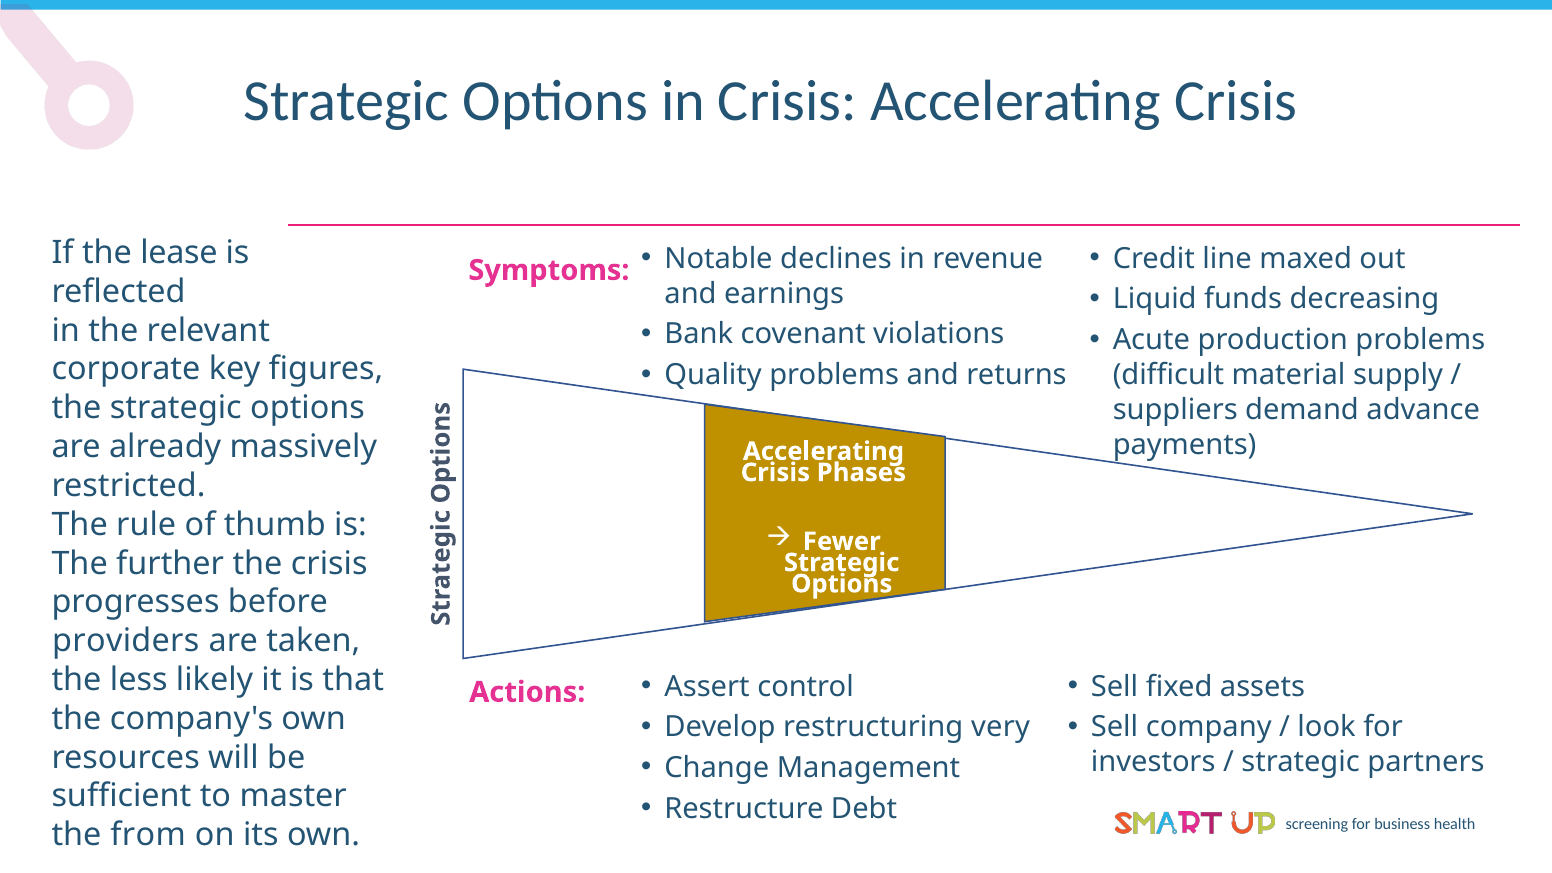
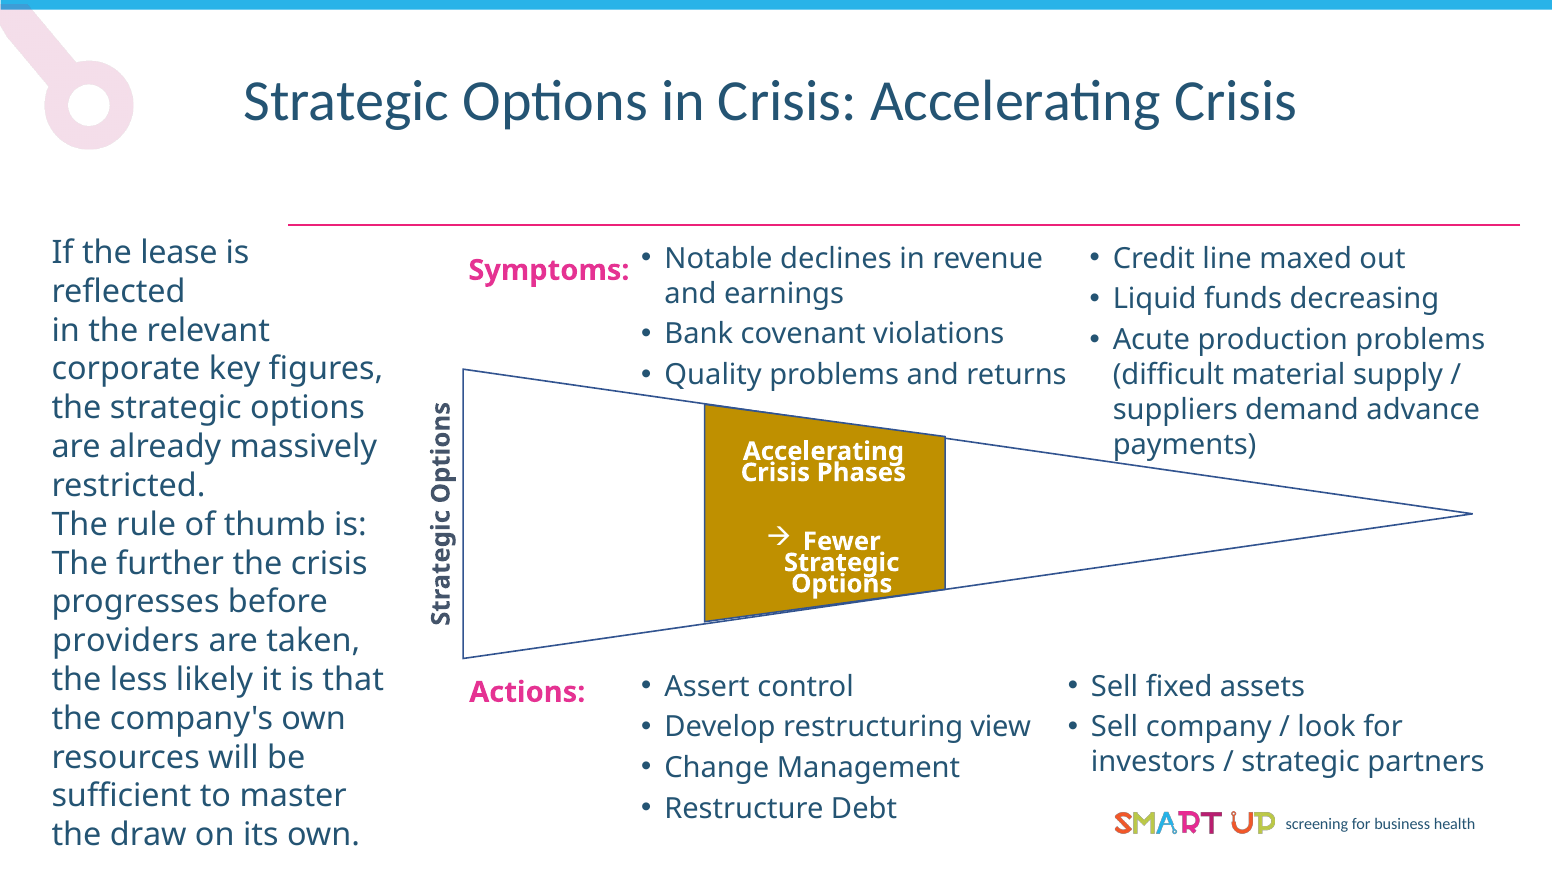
very: very -> view
from: from -> draw
